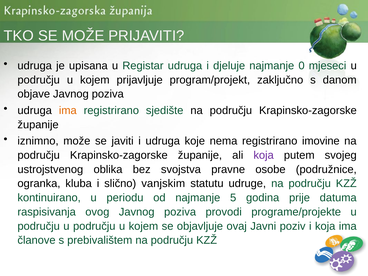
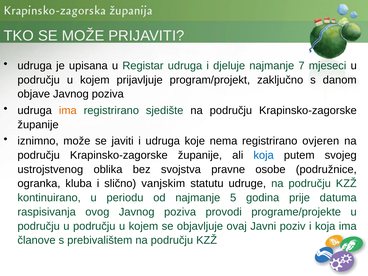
0: 0 -> 7
imovine: imovine -> ovjeren
koja at (264, 155) colour: purple -> blue
